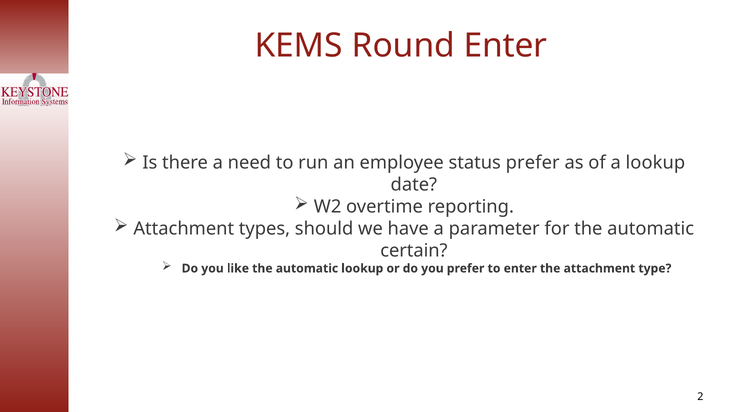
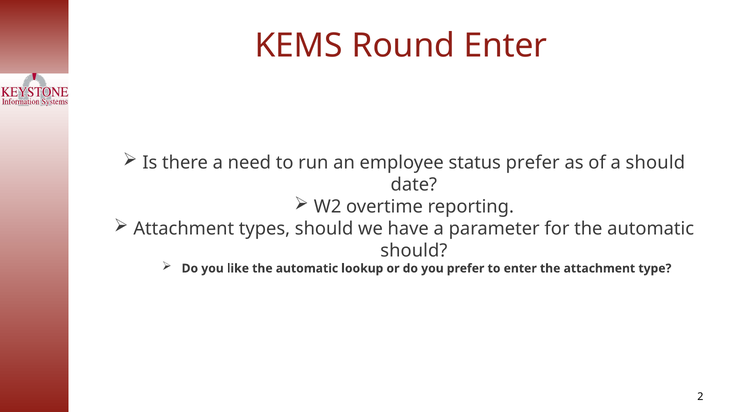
a lookup: lookup -> should
certain at (414, 251): certain -> should
